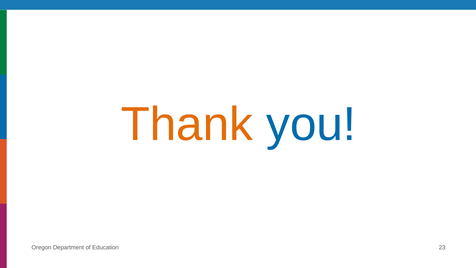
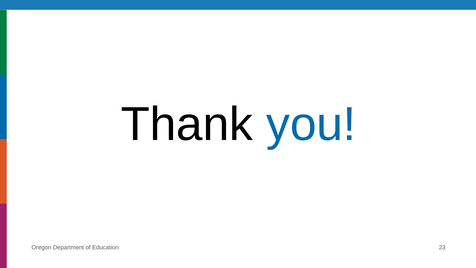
Thank colour: orange -> black
